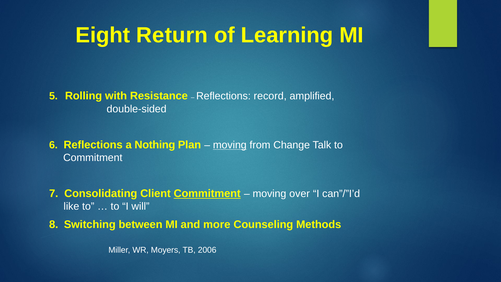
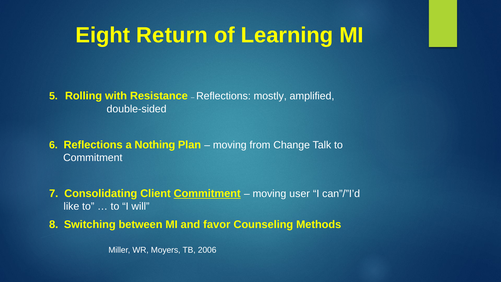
record: record -> mostly
moving at (230, 145) underline: present -> none
over: over -> user
more: more -> favor
